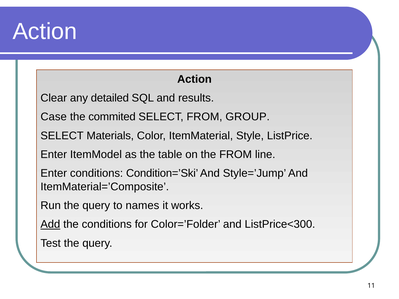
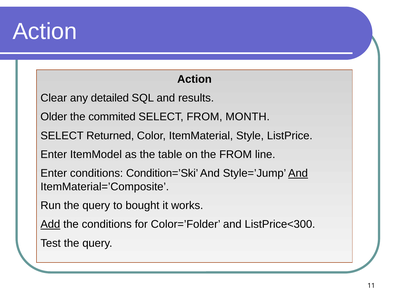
Case: Case -> Older
GROUP: GROUP -> MONTH
Materials: Materials -> Returned
And at (298, 173) underline: none -> present
names: names -> bought
